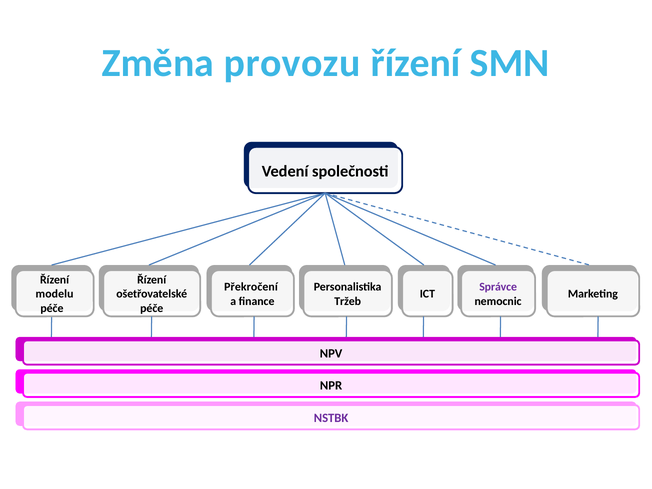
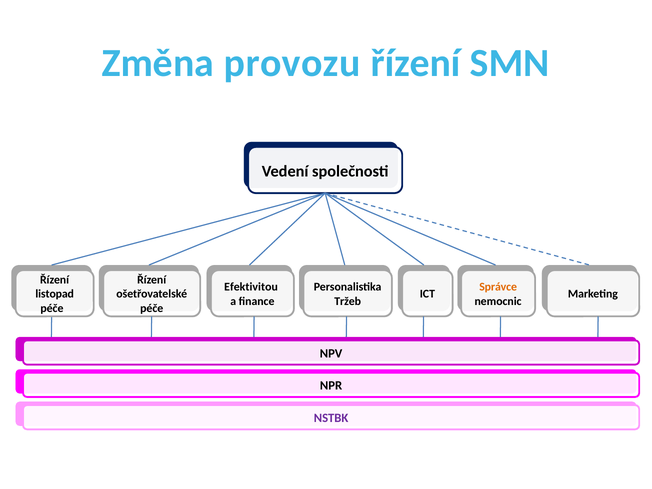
Překročení: Překročení -> Efektivitou
Správce colour: purple -> orange
modelu: modelu -> listopad
